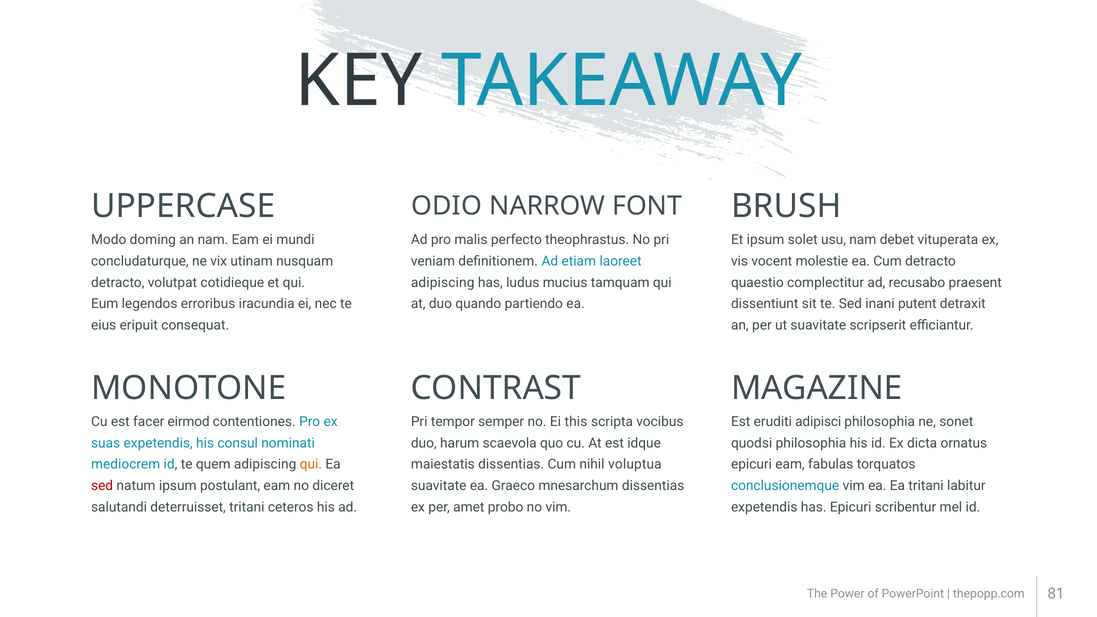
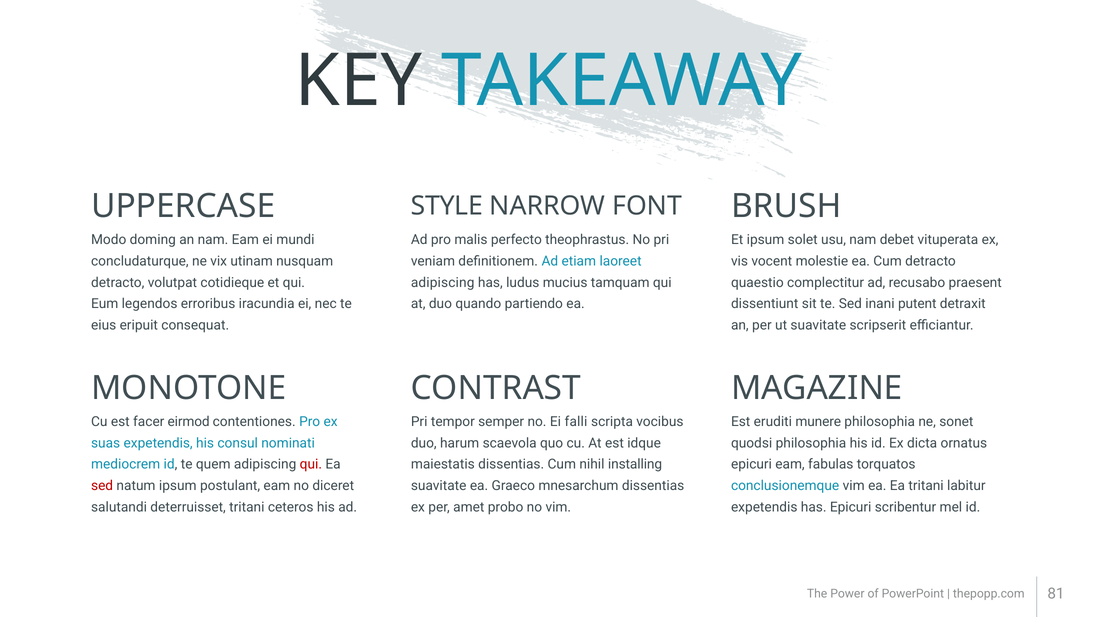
ODIO: ODIO -> STYLE
this: this -> falli
adipisci: adipisci -> munere
qui at (311, 464) colour: orange -> red
voluptua: voluptua -> installing
